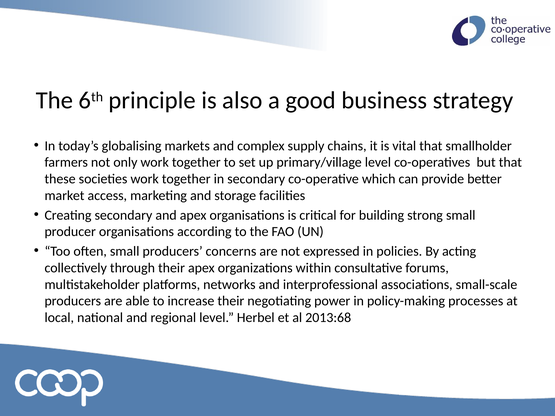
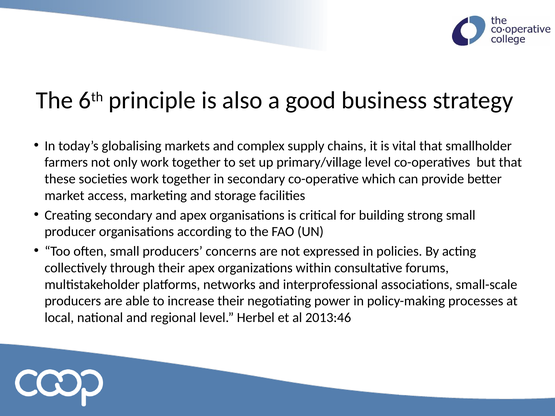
2013:68: 2013:68 -> 2013:46
